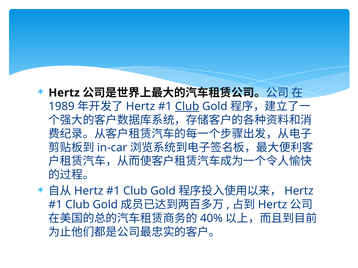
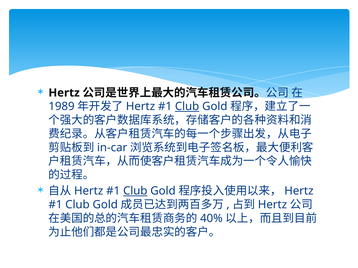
Club at (135, 191) underline: none -> present
